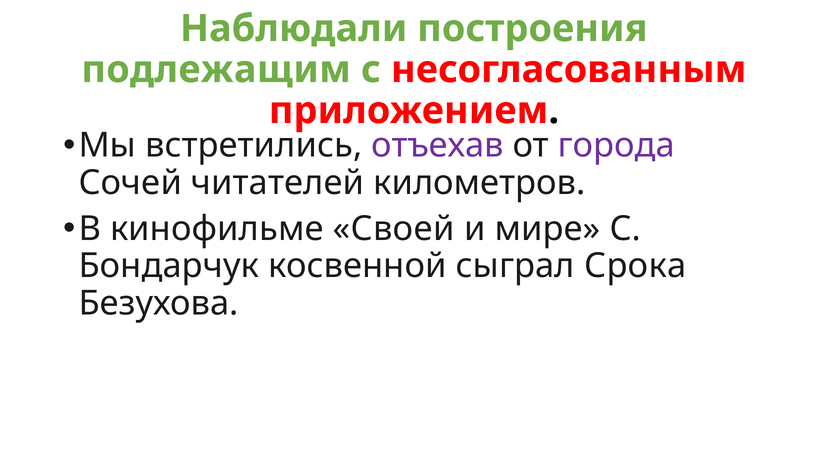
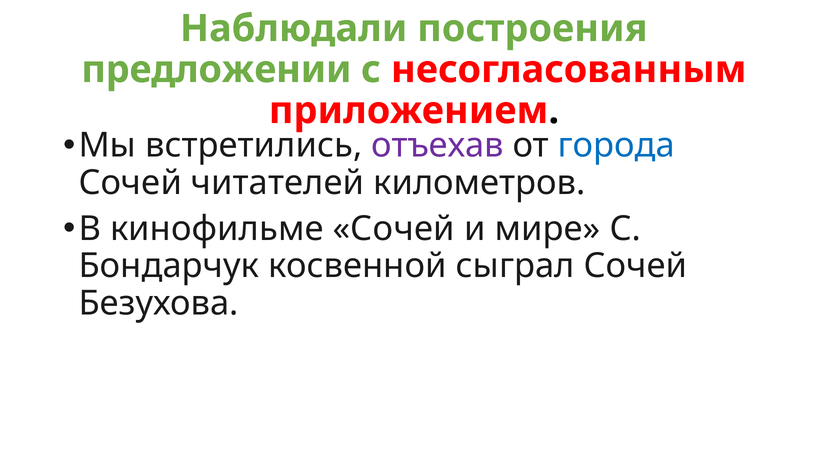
подлежащим: подлежащим -> предложении
города colour: purple -> blue
кинофильме Своей: Своей -> Сочей
сыграл Срока: Срока -> Сочей
